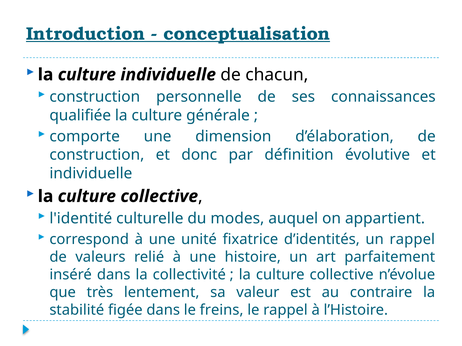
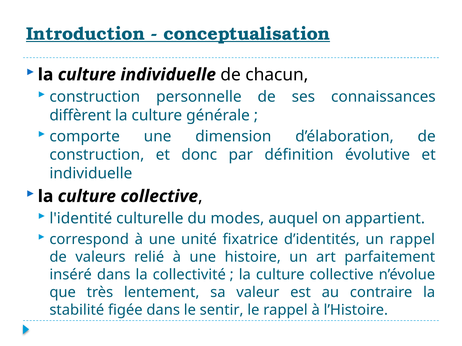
qualifiée: qualifiée -> diffèrent
freins: freins -> sentir
